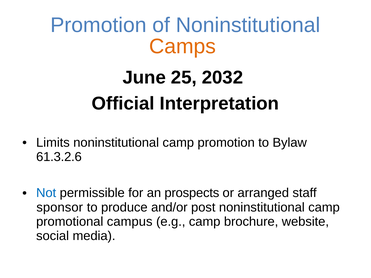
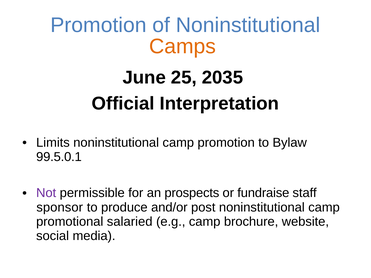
2032: 2032 -> 2035
61.3.2.6: 61.3.2.6 -> 99.5.0.1
Not colour: blue -> purple
arranged: arranged -> fundraise
campus: campus -> salaried
